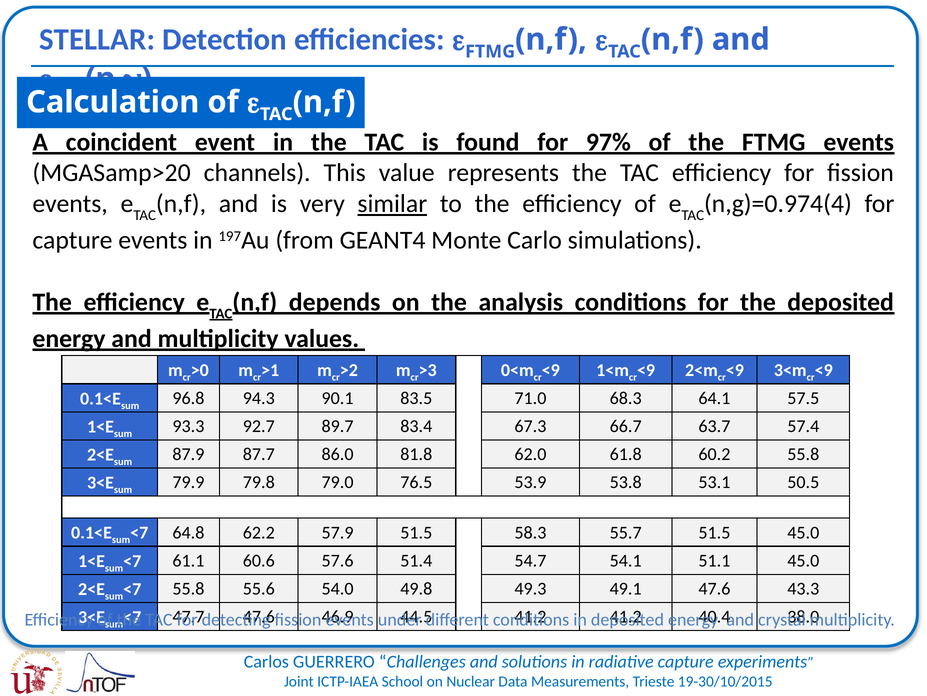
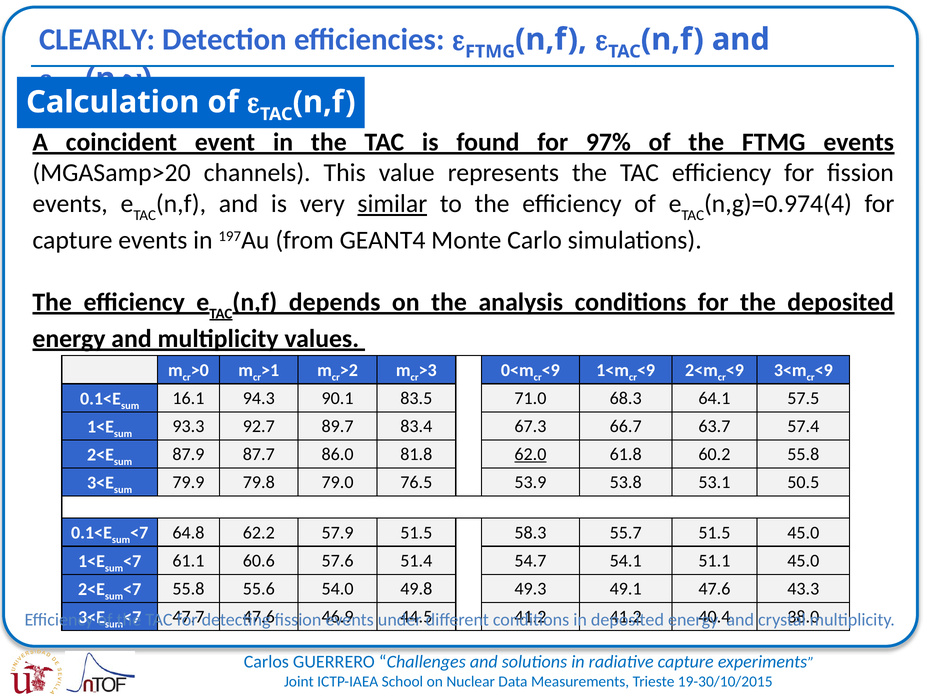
STELLAR: STELLAR -> CLEARLY
96.8: 96.8 -> 16.1
62.0 underline: none -> present
